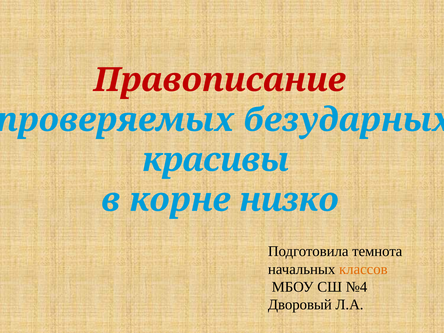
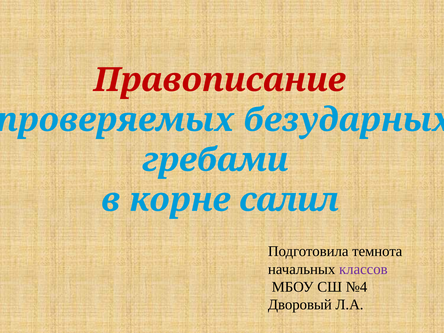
красивы: красивы -> гребами
низко: низко -> салил
классов colour: orange -> purple
